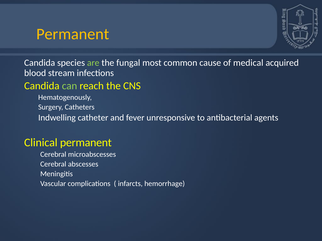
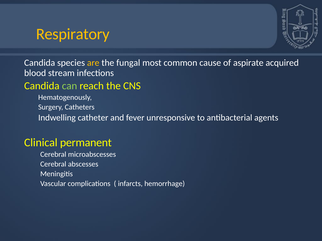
Permanent at (73, 34): Permanent -> Respiratory
are colour: light green -> yellow
medical: medical -> aspirate
